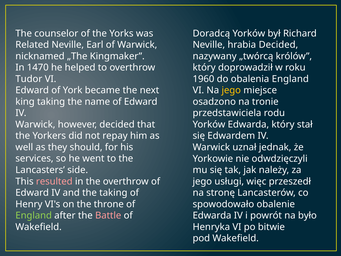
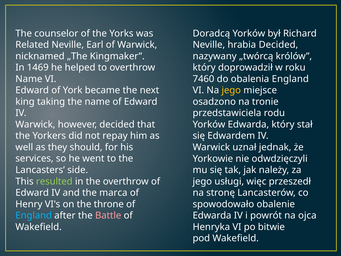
1470: 1470 -> 1469
Tudor at (29, 79): Tudor -> Name
1960: 1960 -> 7460
resulted colour: pink -> light green
the taking: taking -> marca
England at (34, 215) colour: light green -> light blue
było: było -> ojca
